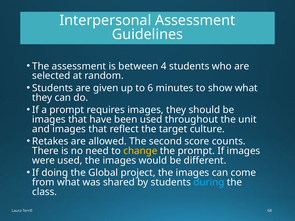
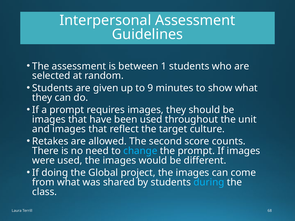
4: 4 -> 1
6: 6 -> 9
change colour: yellow -> light blue
